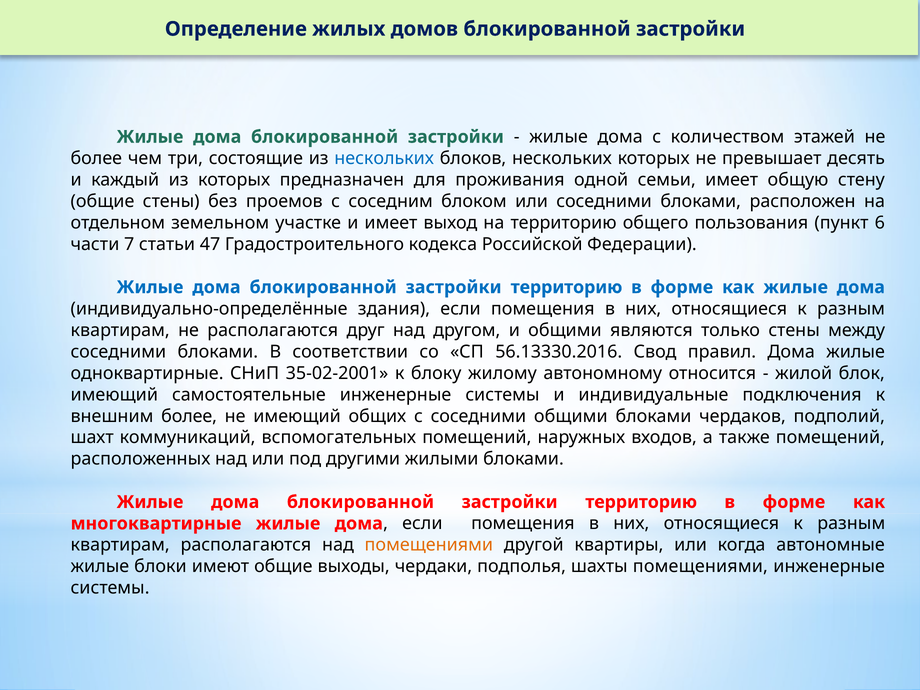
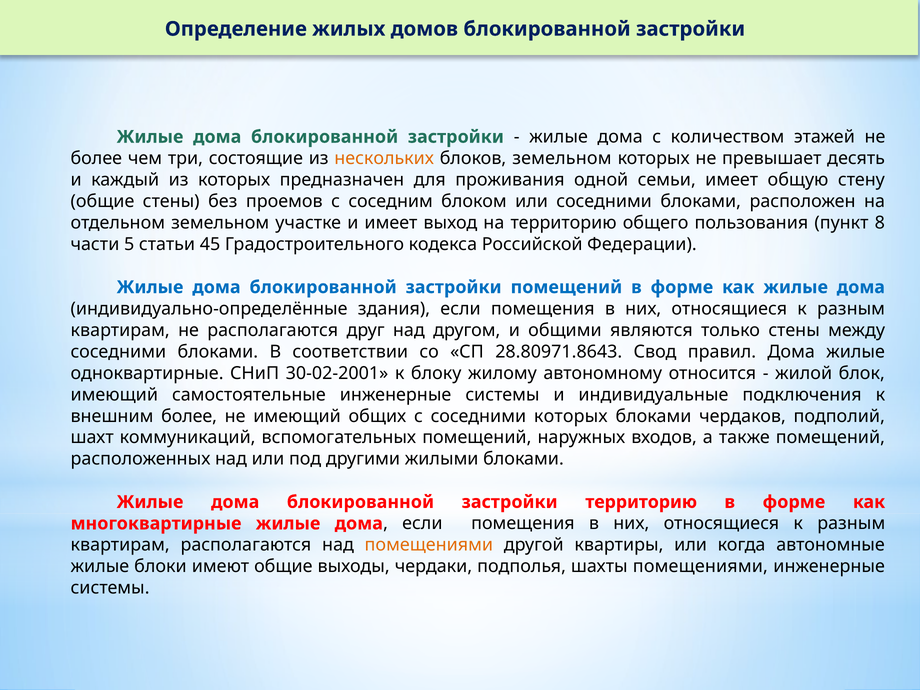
нескольких at (384, 158) colour: blue -> orange
блоков нескольких: нескольких -> земельном
6: 6 -> 8
7: 7 -> 5
47: 47 -> 45
территорию at (567, 287): территорию -> помещений
56.13330.2016: 56.13330.2016 -> 28.80971.8643
35-02-2001: 35-02-2001 -> 30-02-2001
соседними общими: общими -> которых
